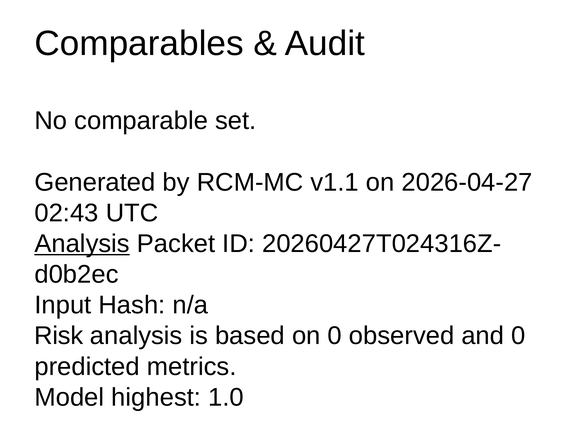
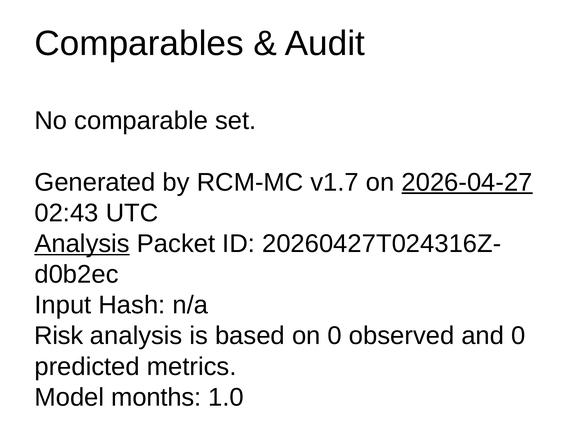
v1.1: v1.1 -> v1.7
2026-04-27 underline: none -> present
highest: highest -> months
